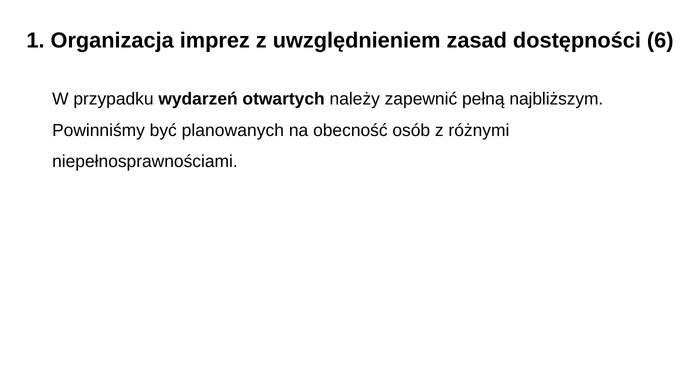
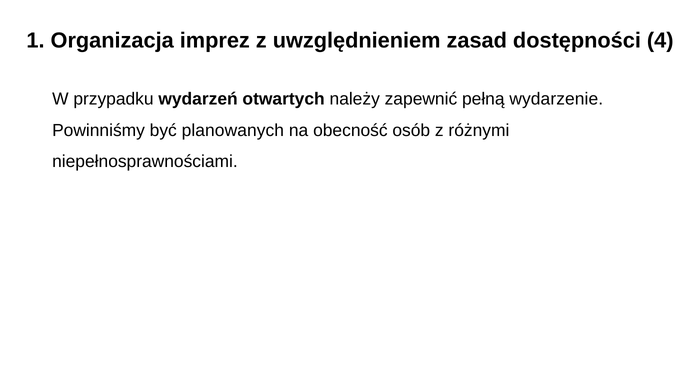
6: 6 -> 4
najbliższym: najbliższym -> wydarzenie
